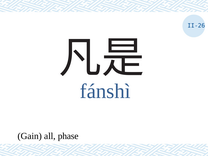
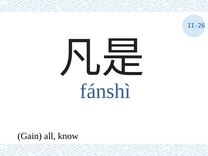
phase: phase -> know
